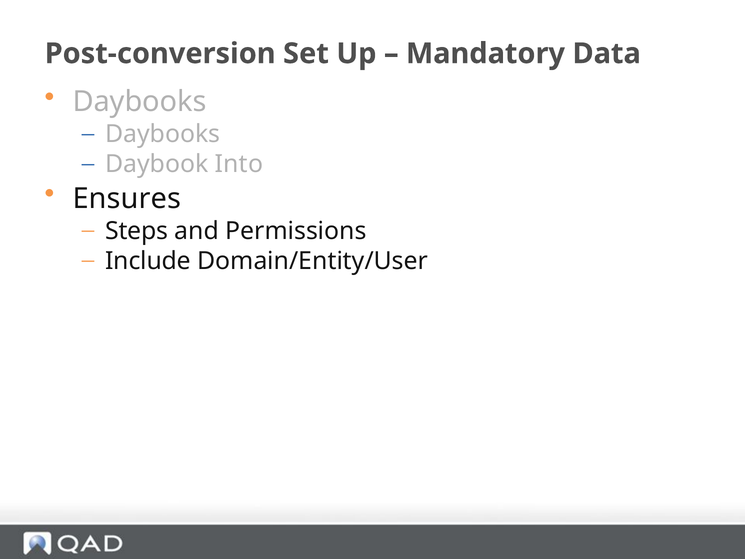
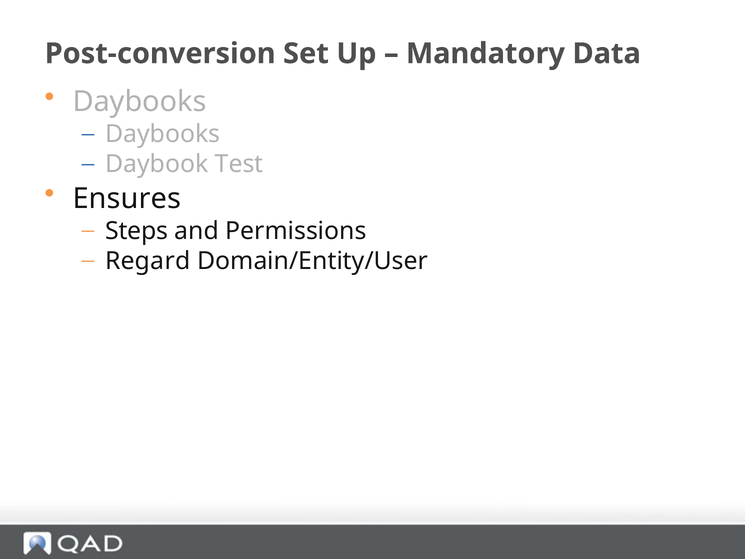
Into: Into -> Test
Include: Include -> Regard
